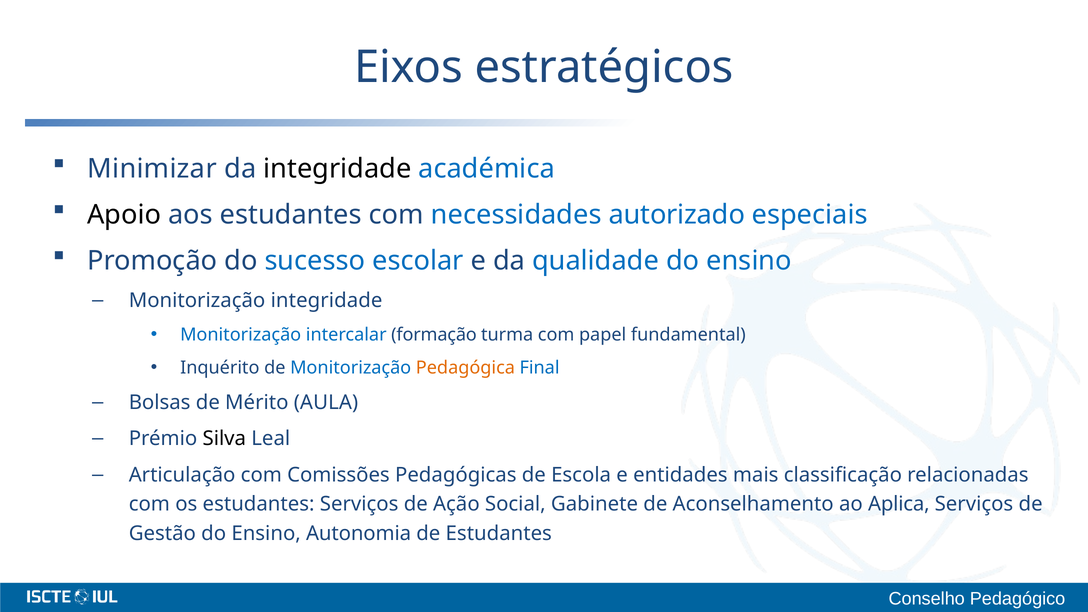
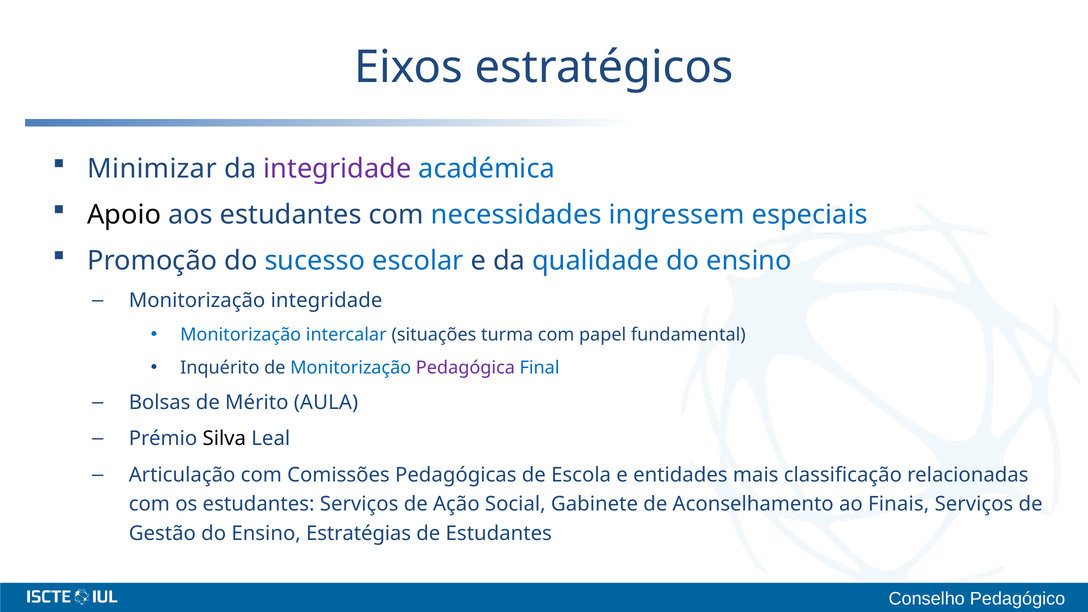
integridade at (337, 169) colour: black -> purple
autorizado: autorizado -> ingressem
formação: formação -> situações
Pedagógica colour: orange -> purple
Aplica: Aplica -> Finais
Autonomia: Autonomia -> Estratégias
